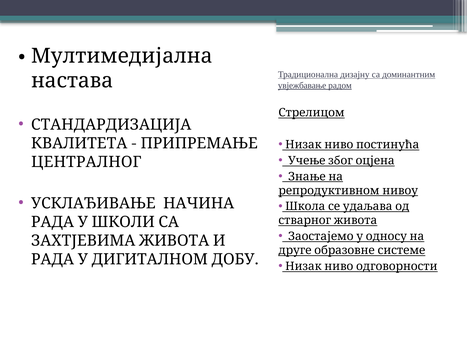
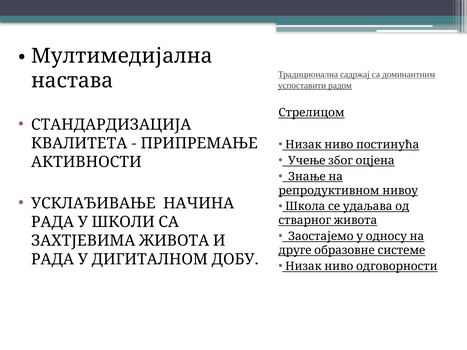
дизајну: дизајну -> садржај
увјежбавање: увјежбавање -> успоставити
ЦЕНТРАЛНОГ: ЦЕНТРАЛНОГ -> АКТИВНОСТИ
